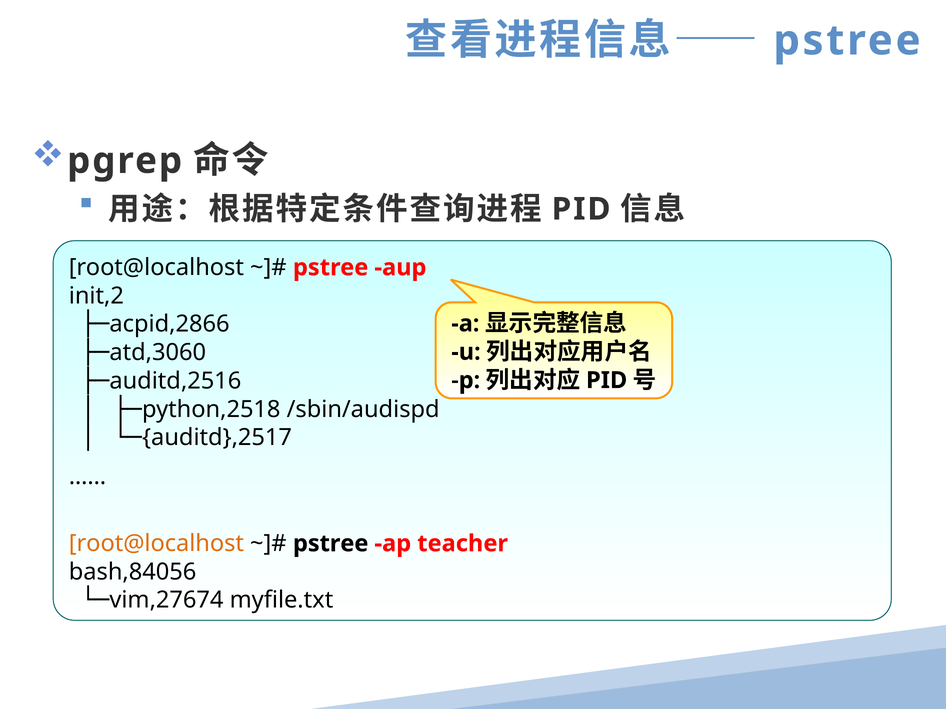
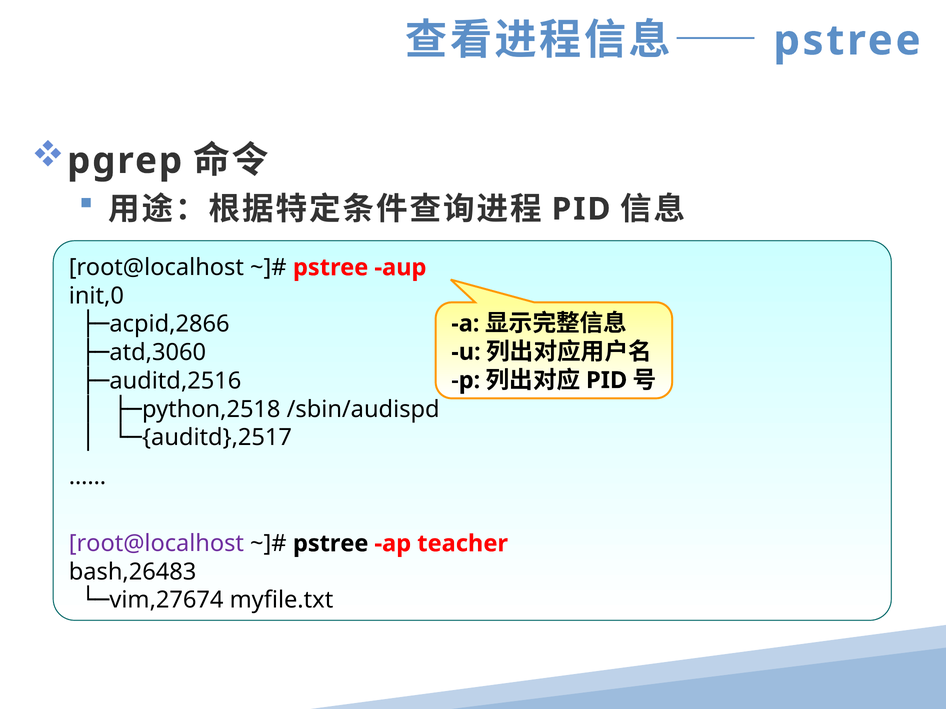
init,2: init,2 -> init,0
root@localhost at (156, 544) colour: orange -> purple
bash,84056: bash,84056 -> bash,26483
